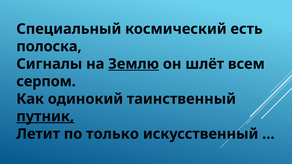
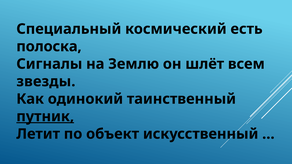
Землю underline: present -> none
серпом: серпом -> звезды
только: только -> объект
